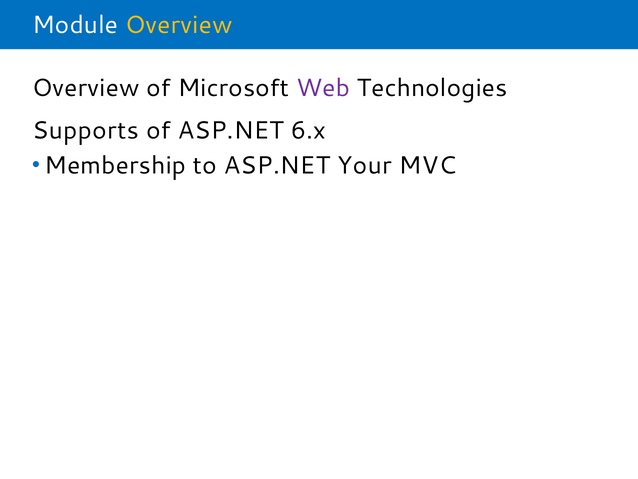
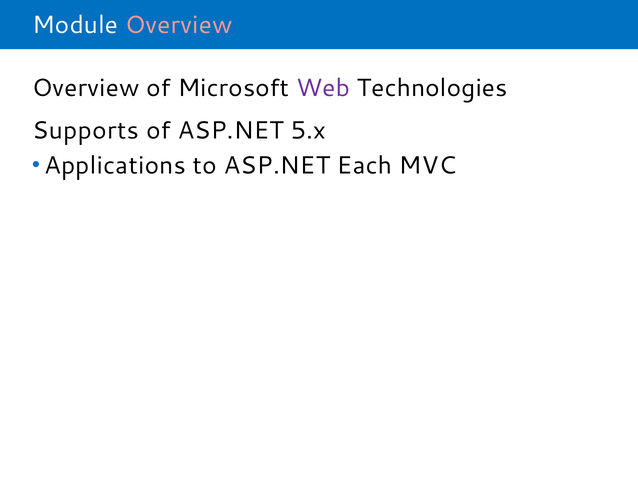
Overview at (179, 25) colour: yellow -> pink
6.x: 6.x -> 5.x
Membership: Membership -> Applications
Your: Your -> Each
